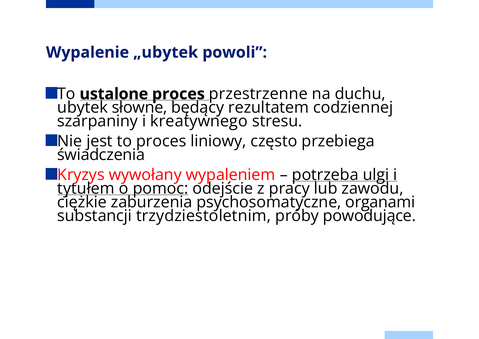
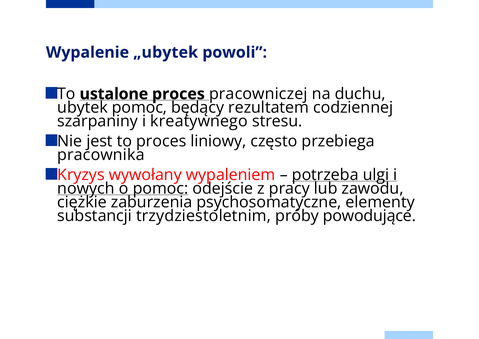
przestrzenne: przestrzenne -> pracowniczej
ubytek słowne: słowne -> pomoc
świadczenia: świadczenia -> pracownika
tytułem: tytułem -> nowych
organami: organami -> elementy
